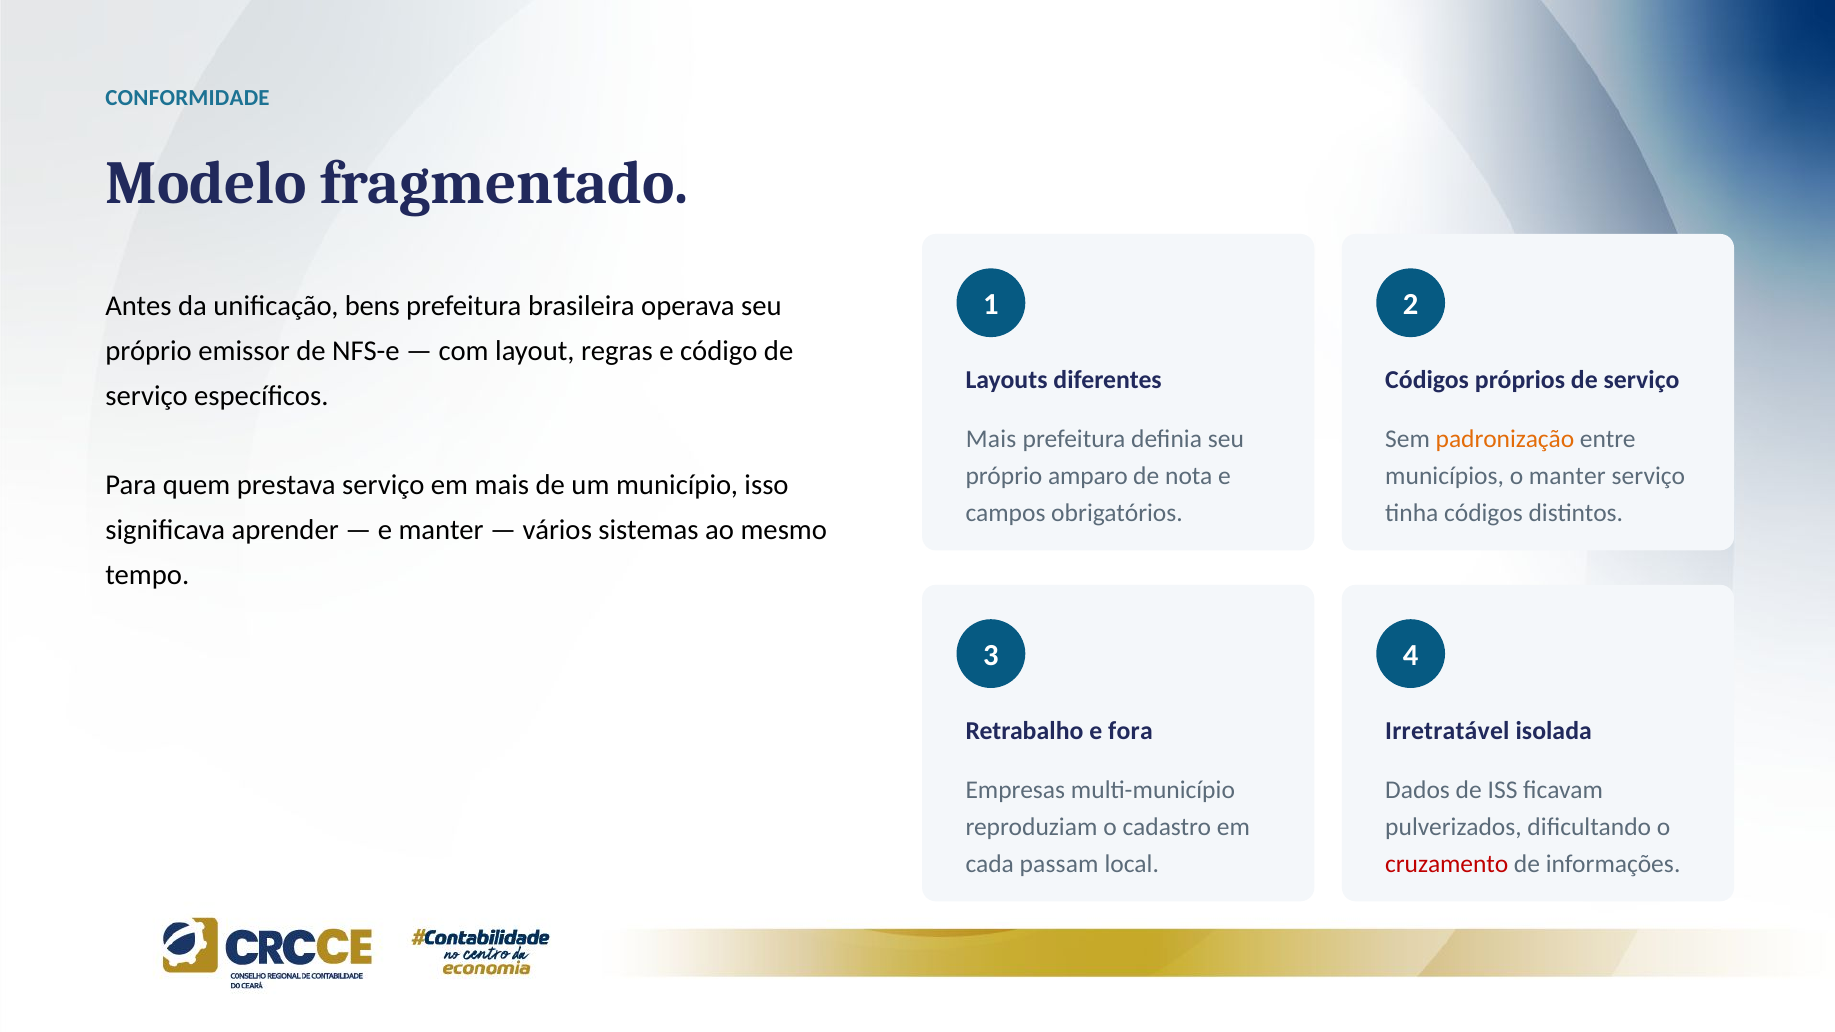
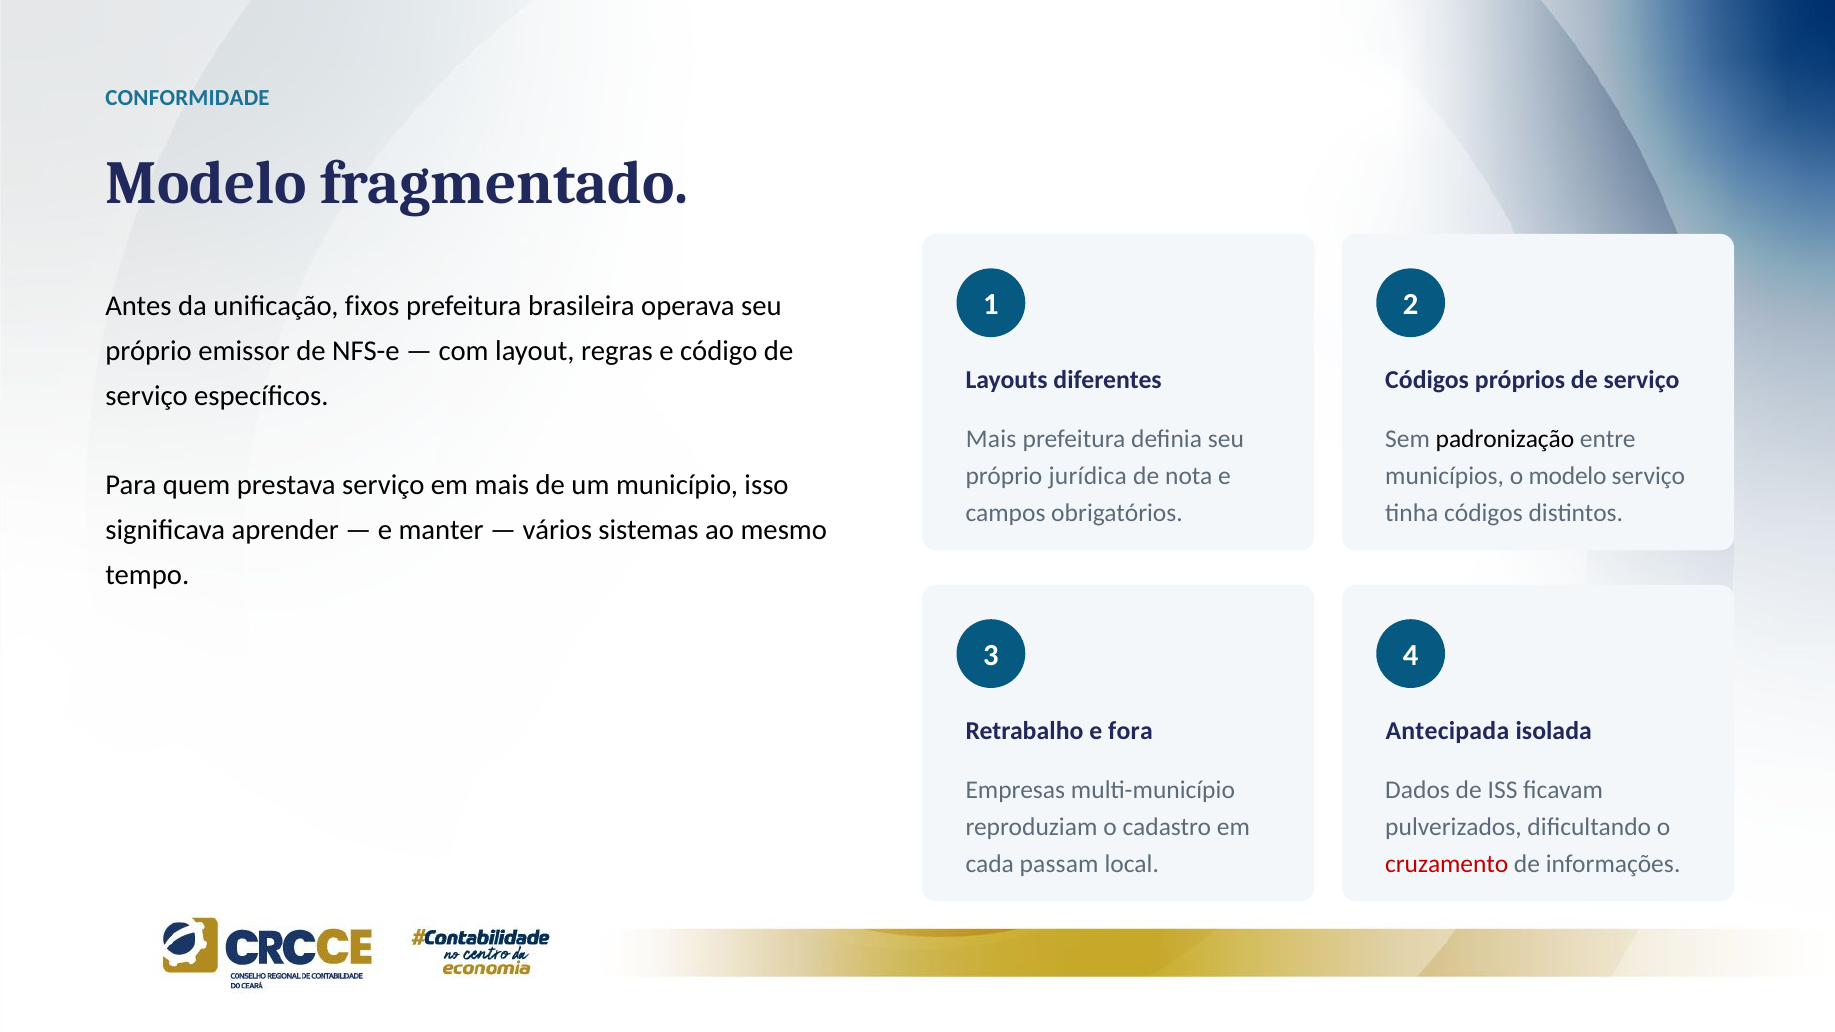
bens: bens -> fixos
padronização colour: orange -> black
amparo: amparo -> jurídica
o manter: manter -> modelo
Irretratável: Irretratável -> Antecipada
